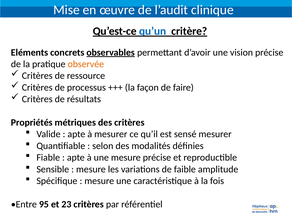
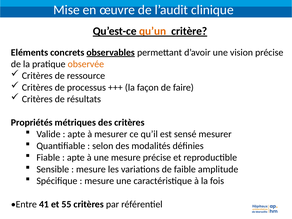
qu’un colour: blue -> orange
95: 95 -> 41
23: 23 -> 55
